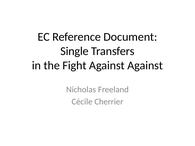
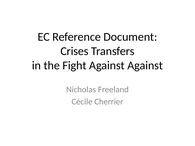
Single: Single -> Crises
